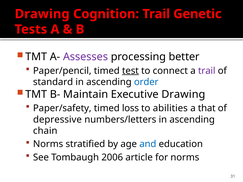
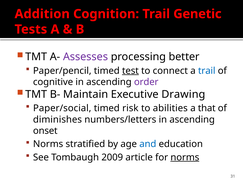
Drawing at (42, 14): Drawing -> Addition
trail at (207, 71) colour: purple -> blue
standard: standard -> cognitive
order colour: blue -> purple
Paper/safety: Paper/safety -> Paper/social
loss: loss -> risk
depressive: depressive -> diminishes
chain: chain -> onset
2006: 2006 -> 2009
norms at (185, 158) underline: none -> present
